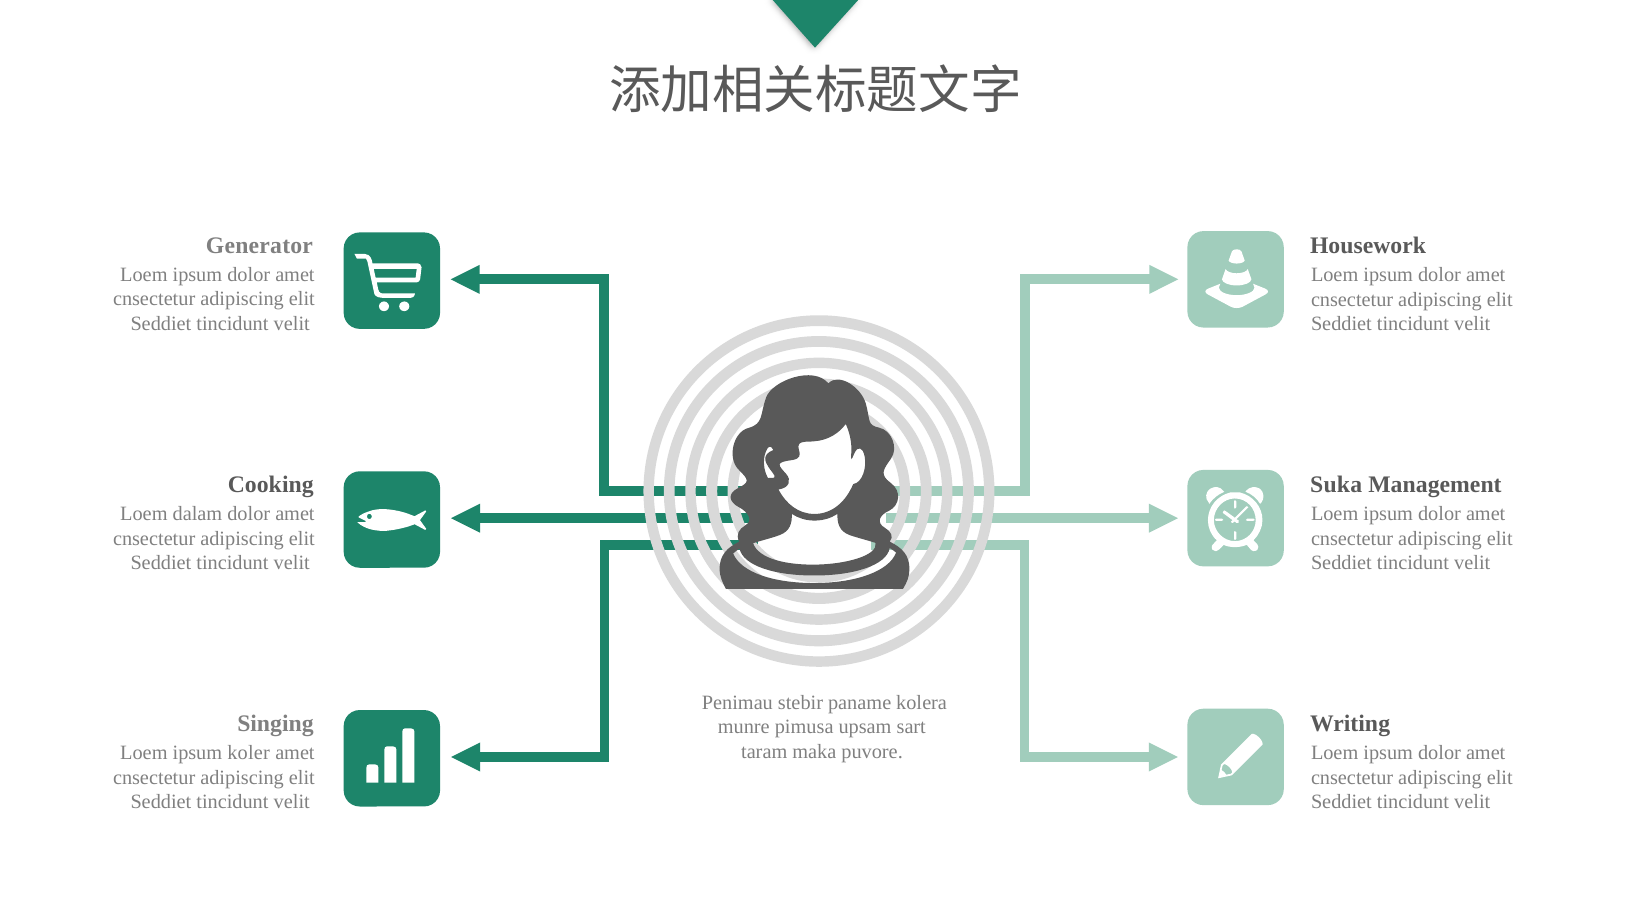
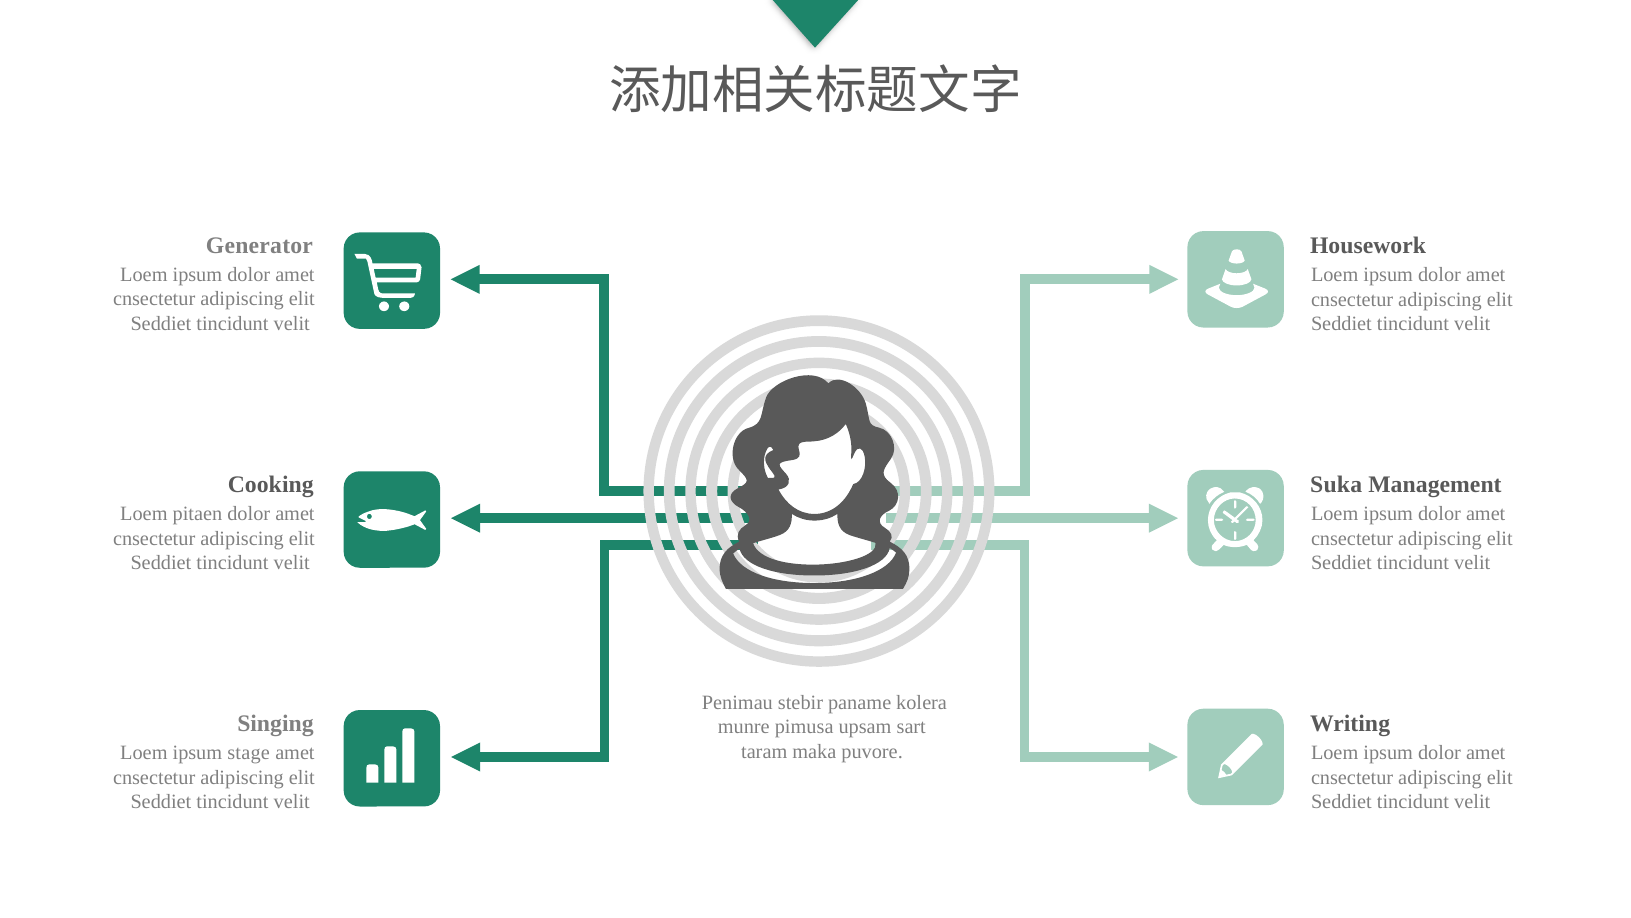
dalam: dalam -> pitaen
koler: koler -> stage
